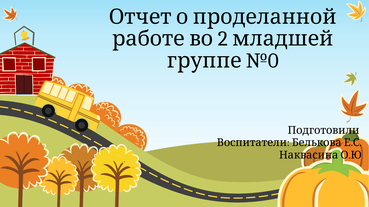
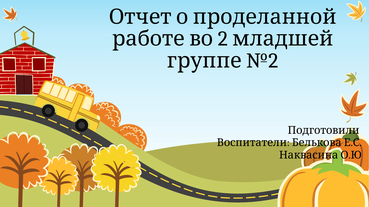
№0: №0 -> №2
